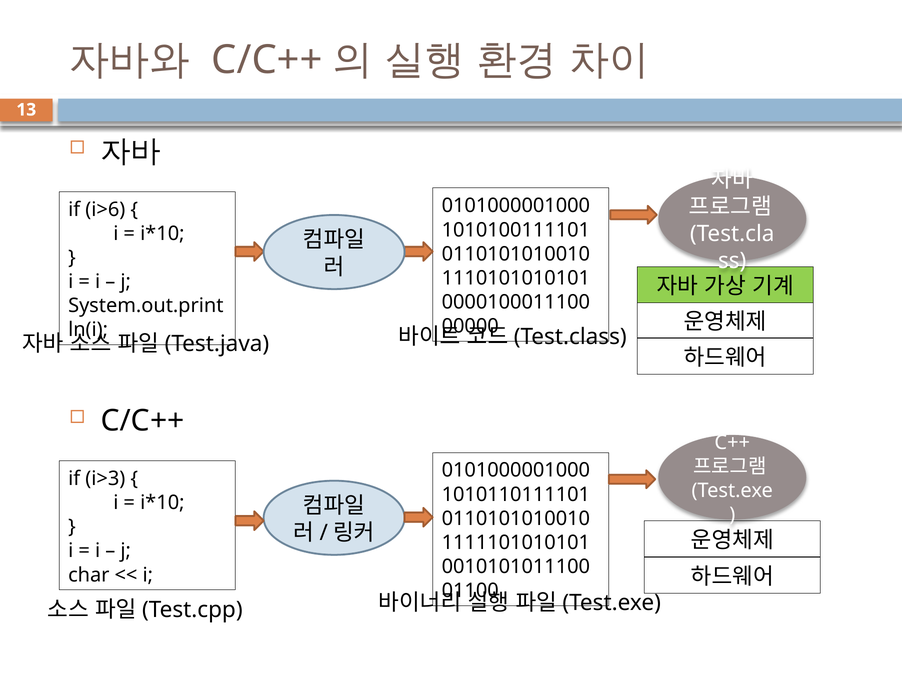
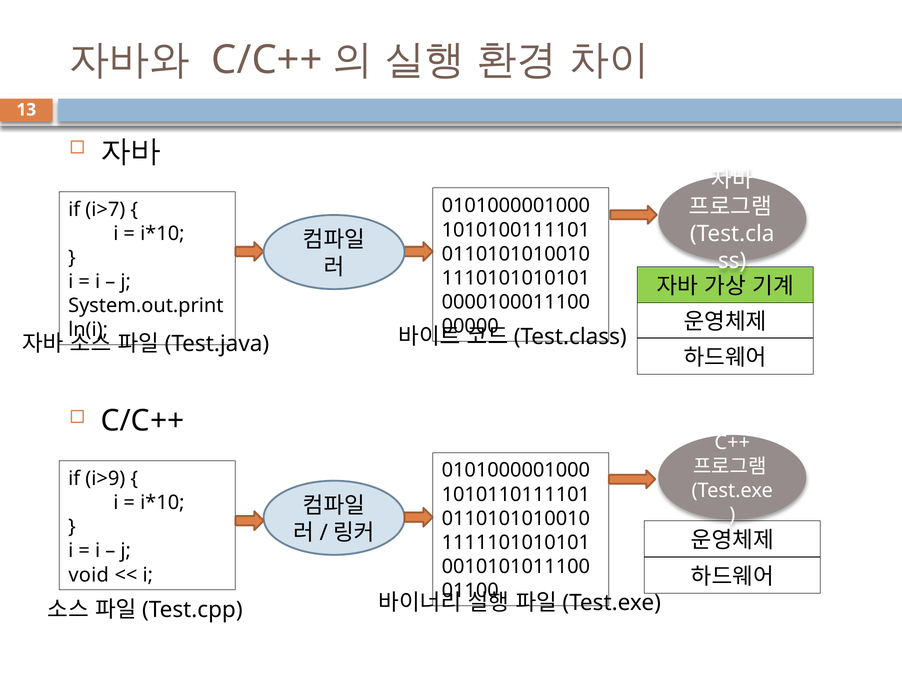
i>6: i>6 -> i>7
i>3: i>3 -> i>9
char: char -> void
